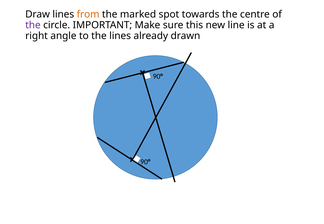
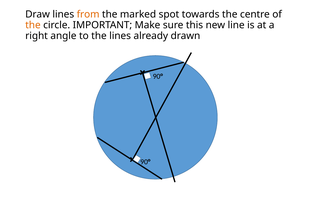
the at (33, 25) colour: purple -> orange
